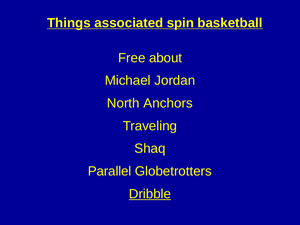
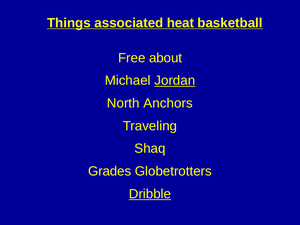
spin: spin -> heat
Jordan underline: none -> present
Parallel: Parallel -> Grades
